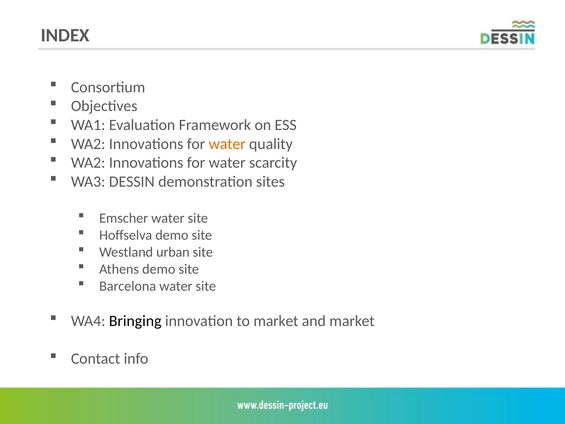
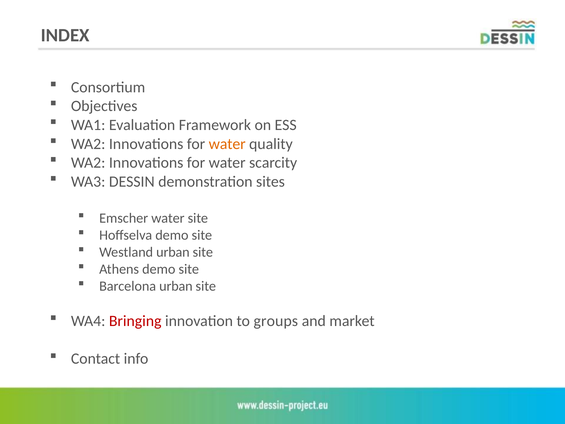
Barcelona water: water -> urban
Bringing colour: black -> red
to market: market -> groups
